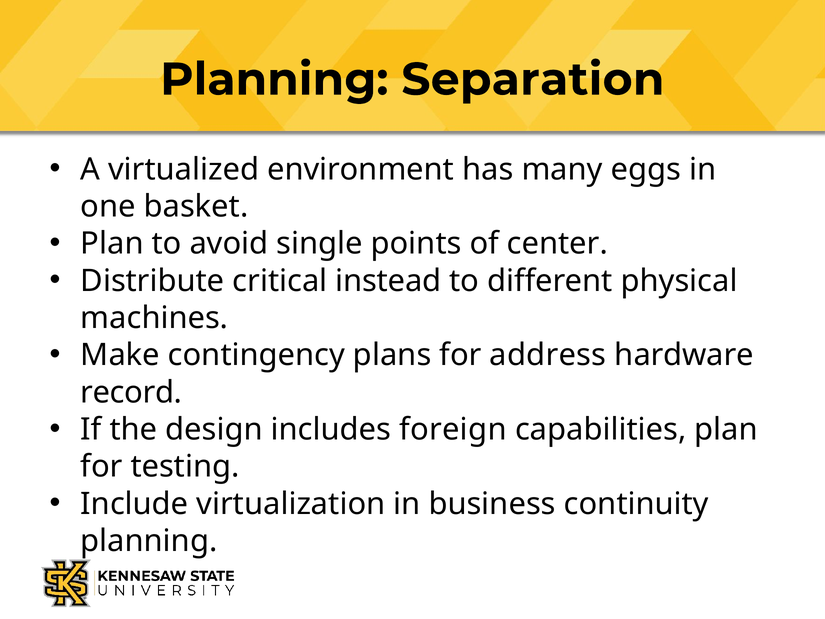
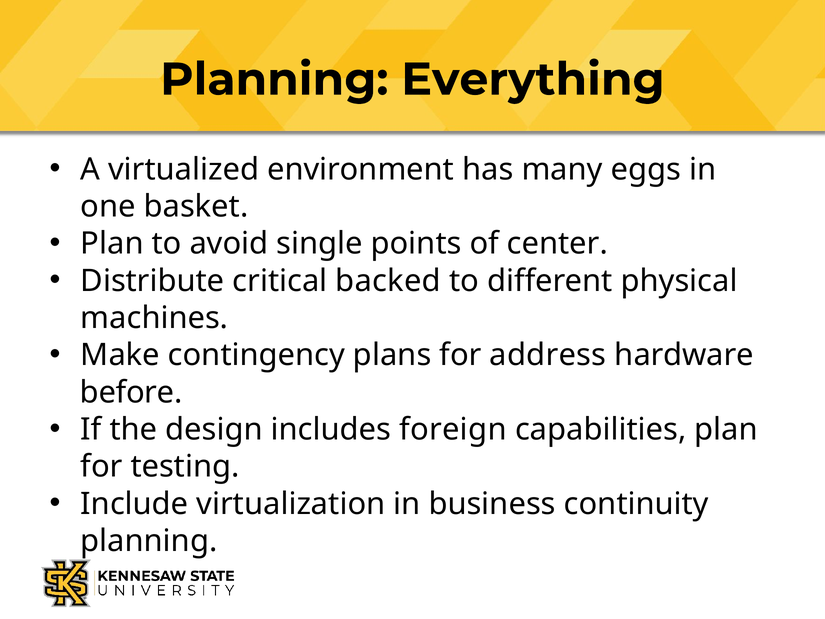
Separation: Separation -> Everything
instead: instead -> backed
record: record -> before
